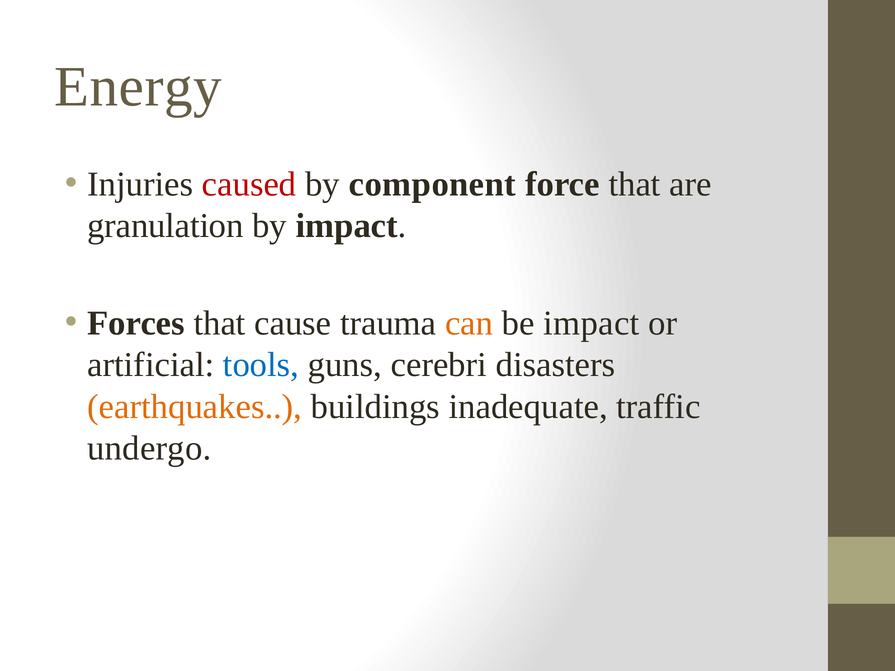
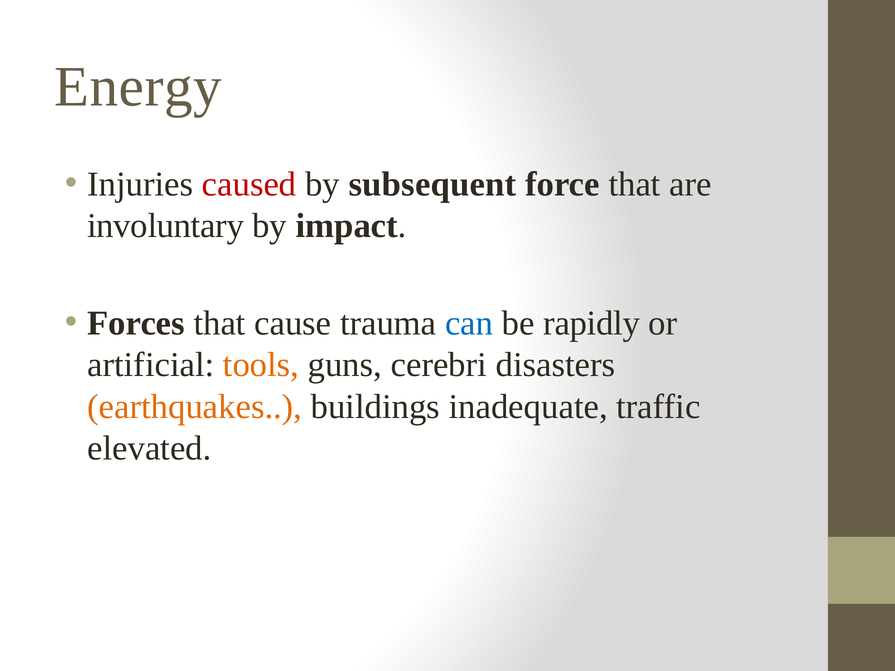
component: component -> subsequent
granulation: granulation -> involuntary
can colour: orange -> blue
be impact: impact -> rapidly
tools colour: blue -> orange
undergo: undergo -> elevated
